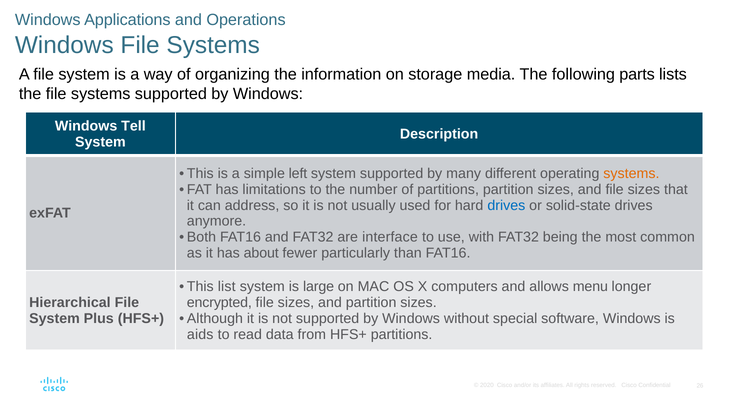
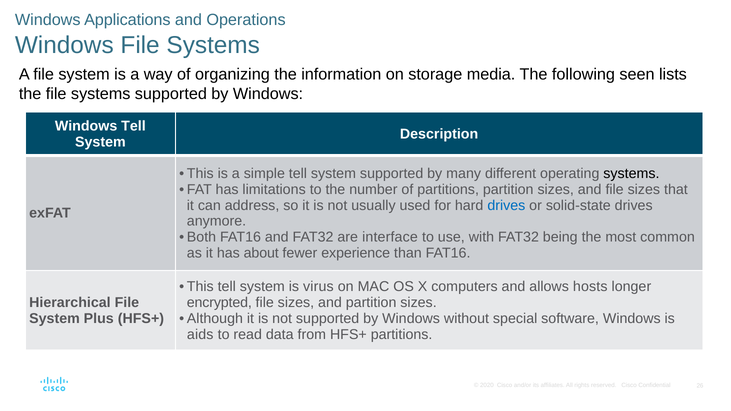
parts: parts -> seen
simple left: left -> tell
systems at (631, 173) colour: orange -> black
particularly: particularly -> experience
This list: list -> tell
large: large -> virus
menu: menu -> hosts
